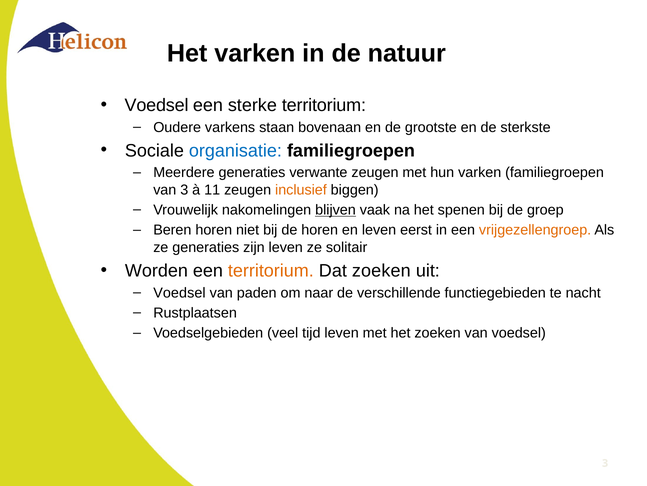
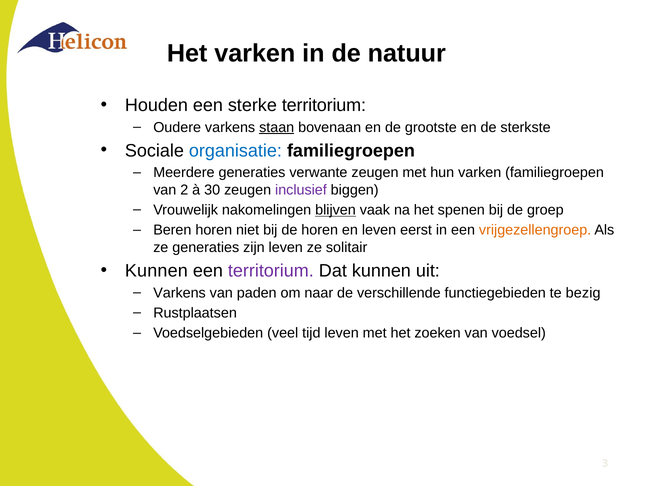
Voedsel at (157, 105): Voedsel -> Houden
staan underline: none -> present
van 3: 3 -> 2
11: 11 -> 30
inclusief colour: orange -> purple
Worden at (156, 270): Worden -> Kunnen
territorium at (271, 270) colour: orange -> purple
Dat zoeken: zoeken -> kunnen
Voedsel at (179, 292): Voedsel -> Varkens
nacht: nacht -> bezig
